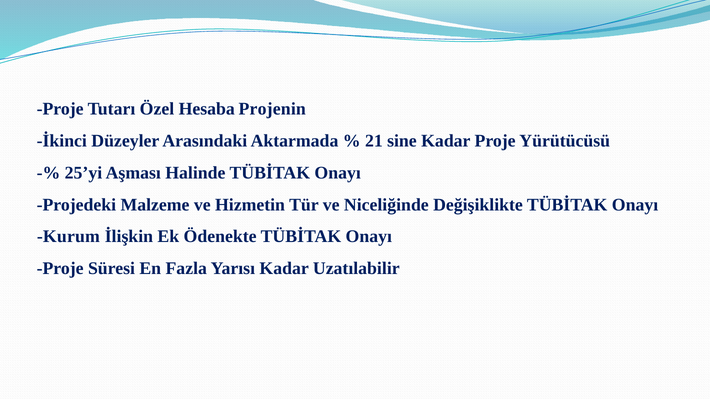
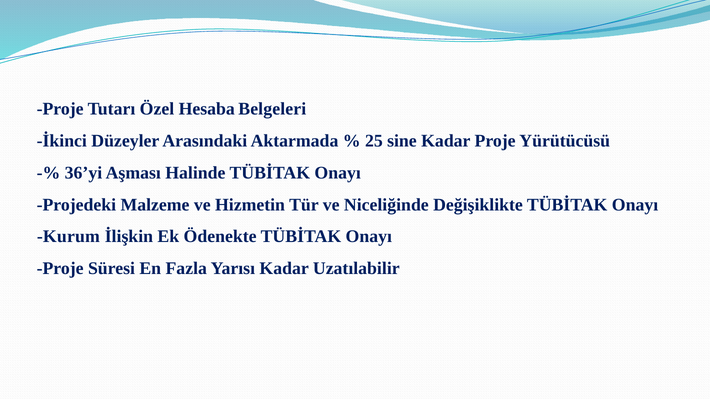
Projenin: Projenin -> Belgeleri
21: 21 -> 25
25’yi: 25’yi -> 36’yi
